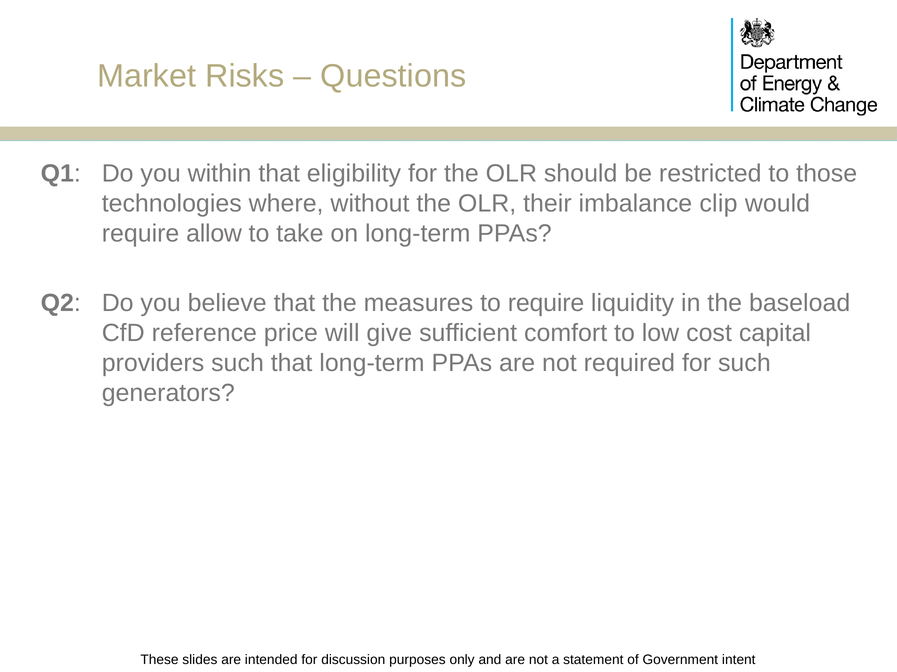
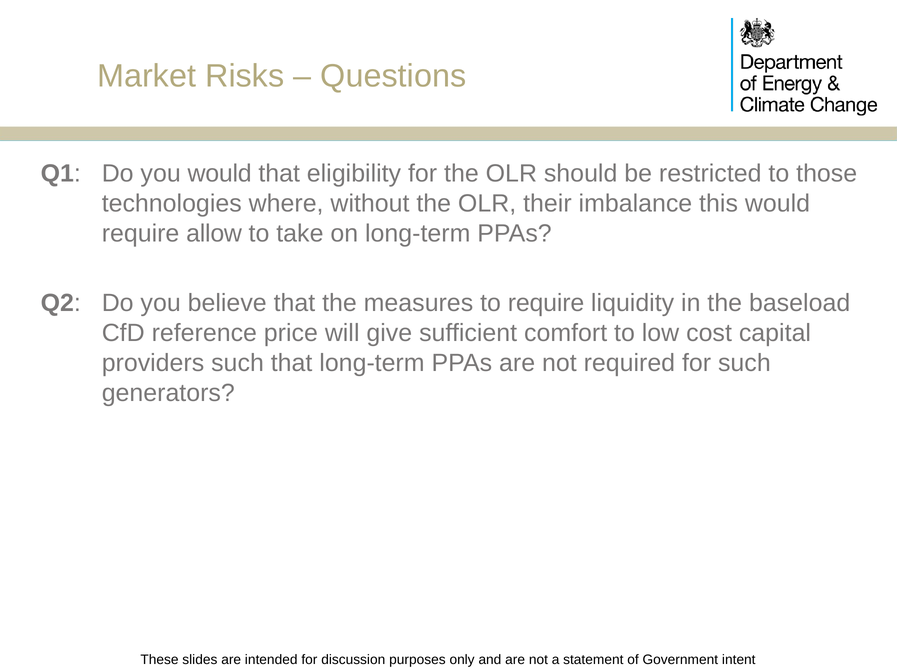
you within: within -> would
clip: clip -> this
